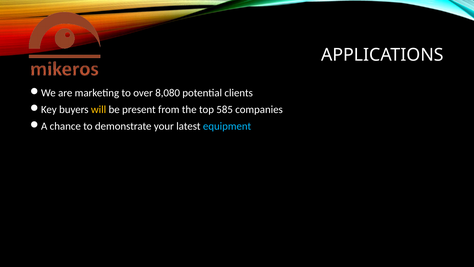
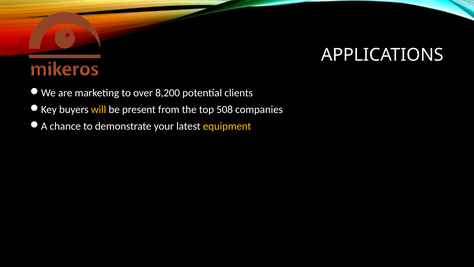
8,080: 8,080 -> 8,200
585: 585 -> 508
equipment colour: light blue -> yellow
